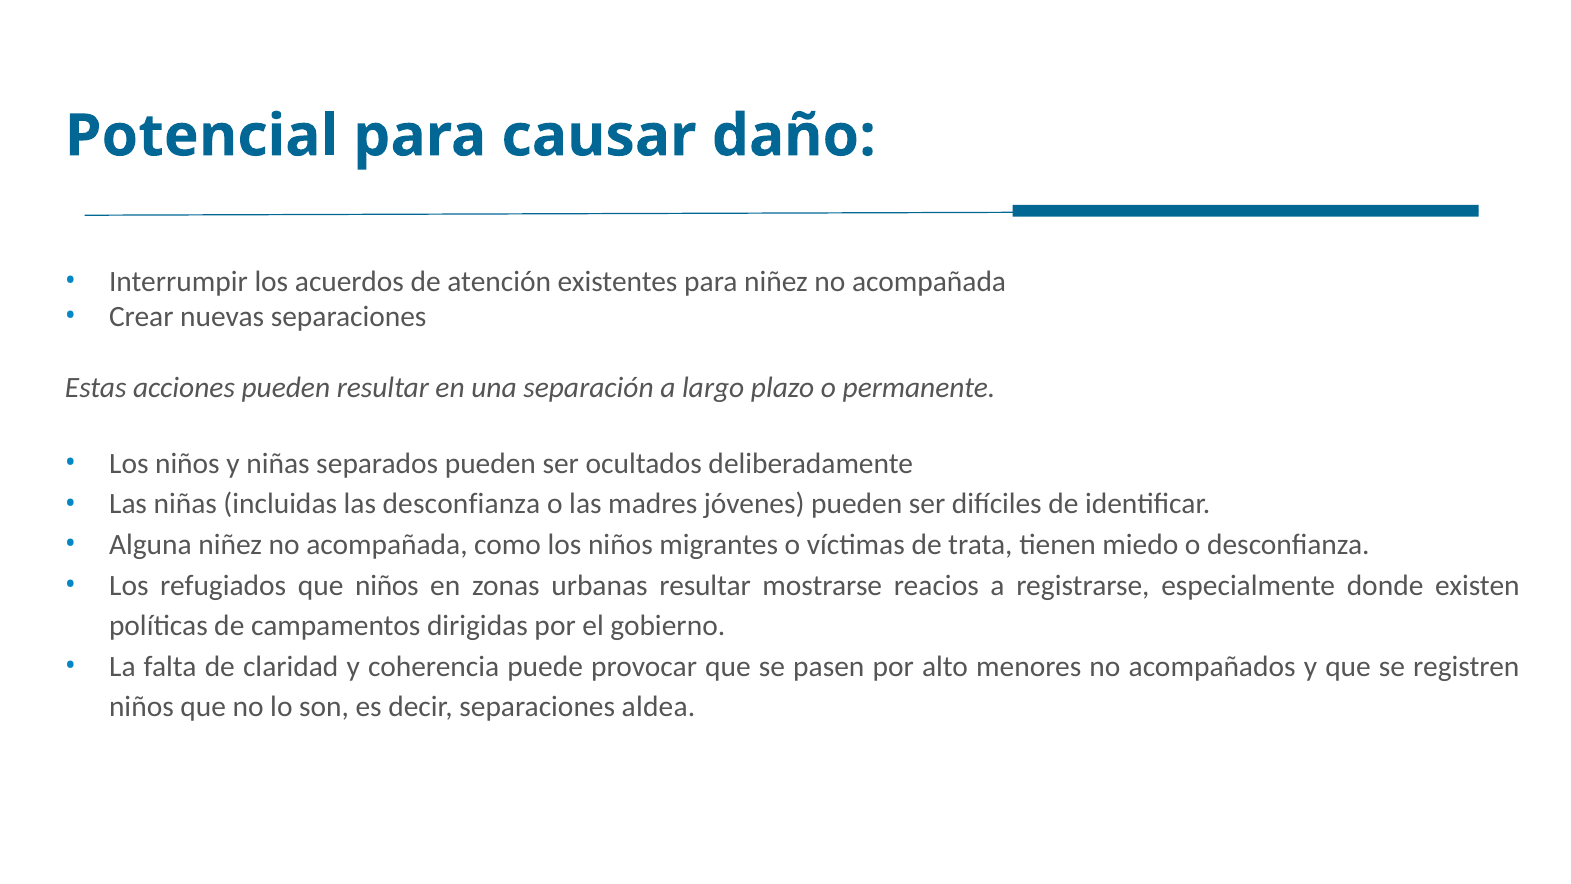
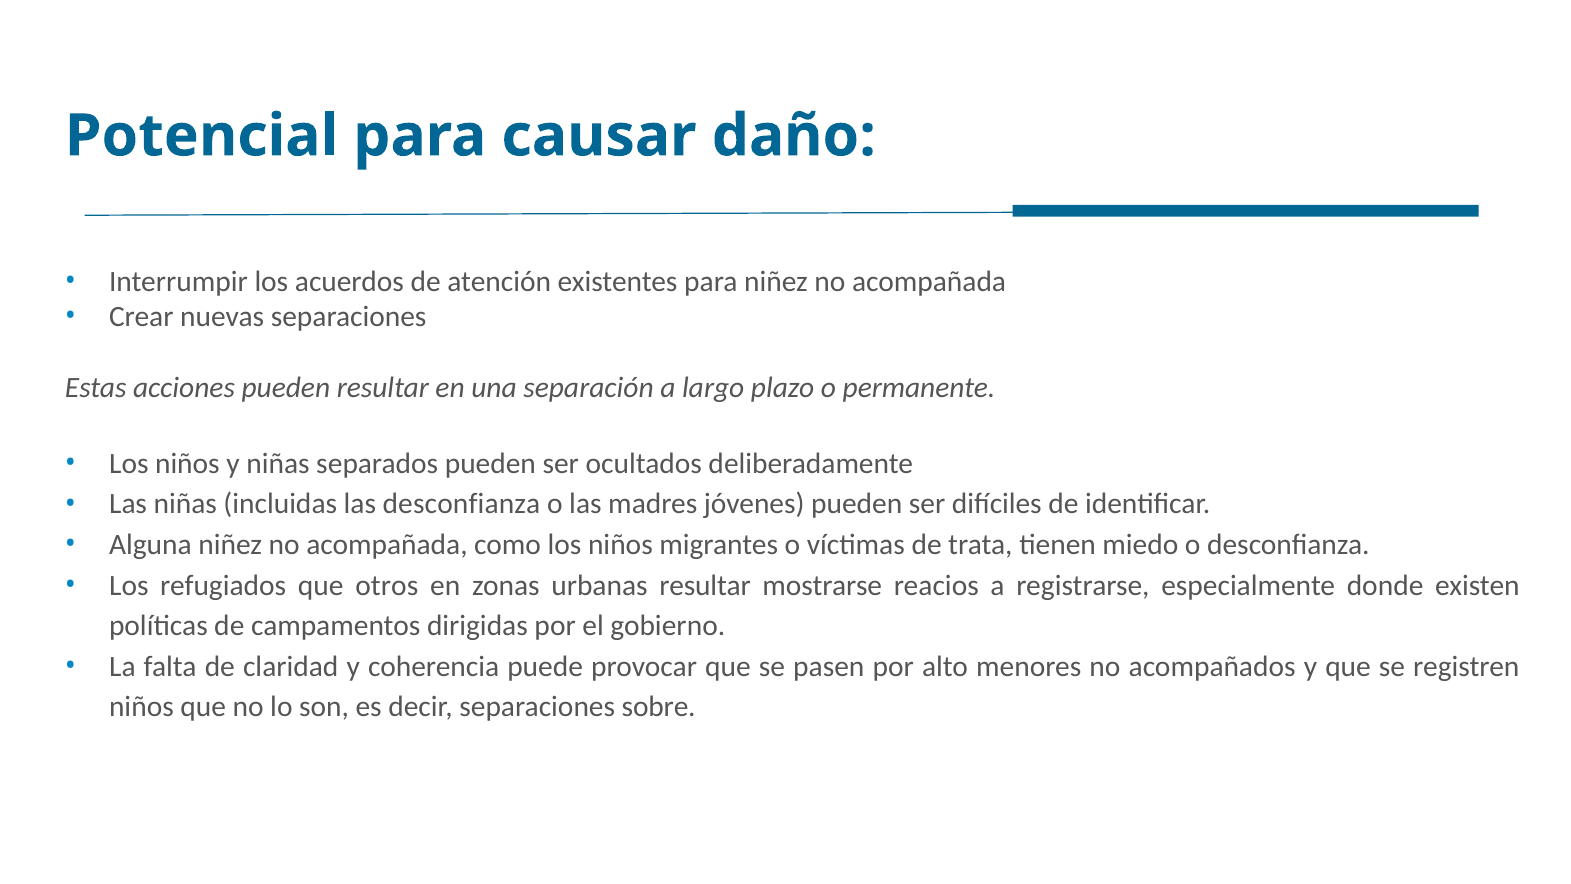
que niños: niños -> otros
aldea: aldea -> sobre
